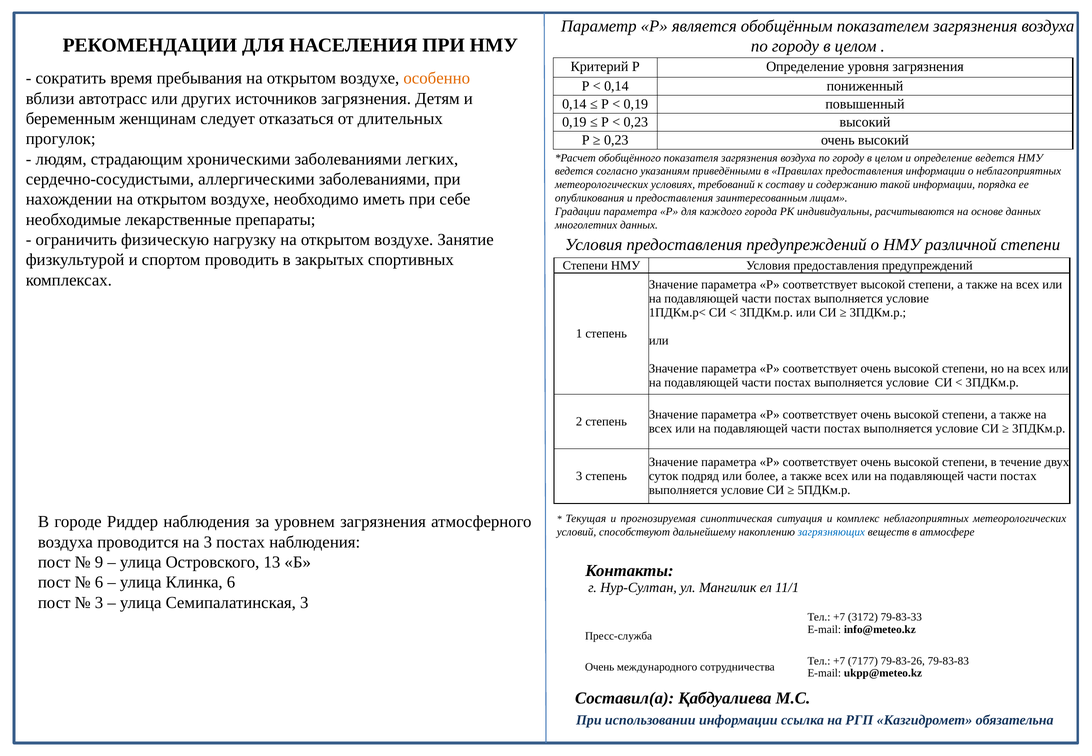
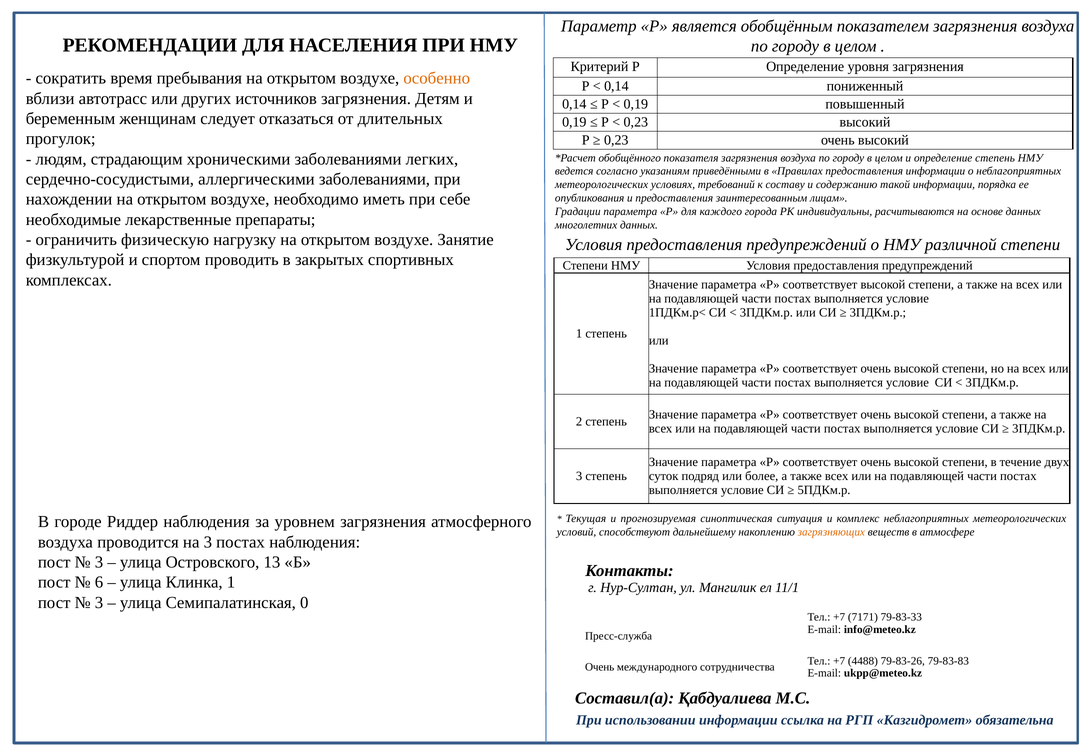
определение ведется: ведется -> степень
загрязняющих colour: blue -> orange
9 at (99, 562): 9 -> 3
Клинка 6: 6 -> 1
Семипалатинская 3: 3 -> 0
3172: 3172 -> 7171
7177: 7177 -> 4488
